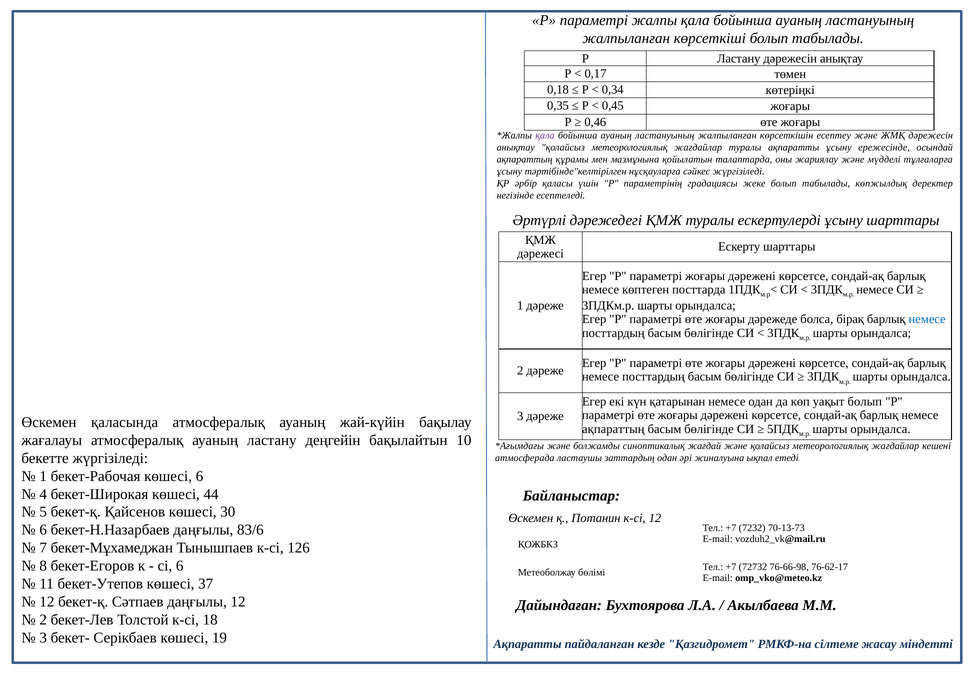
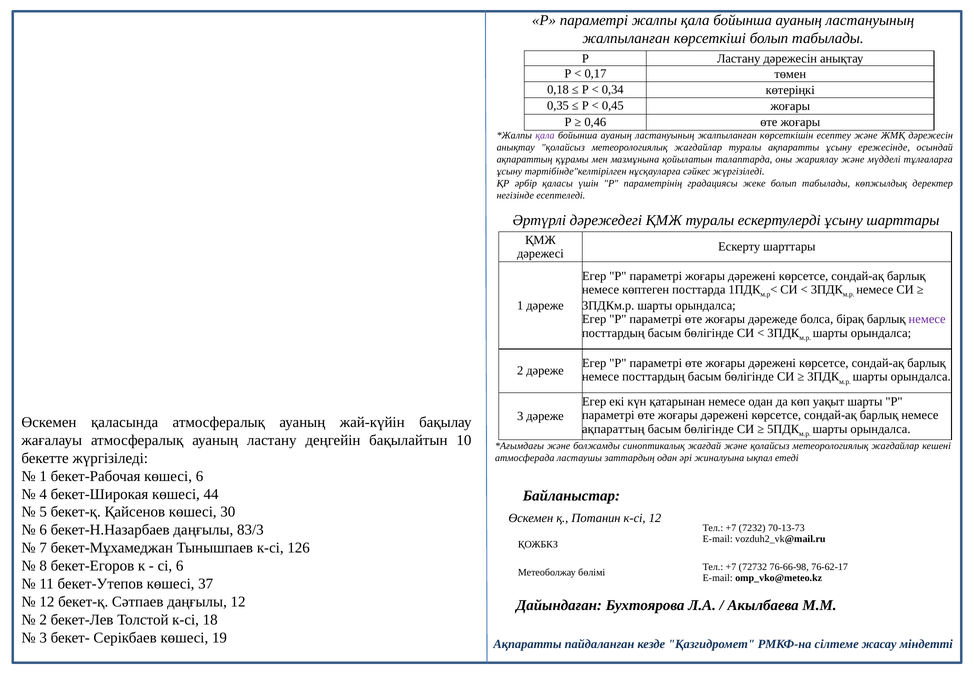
немесе at (927, 319) colour: blue -> purple
уақыт болып: болып -> шарты
83/6: 83/6 -> 83/3
